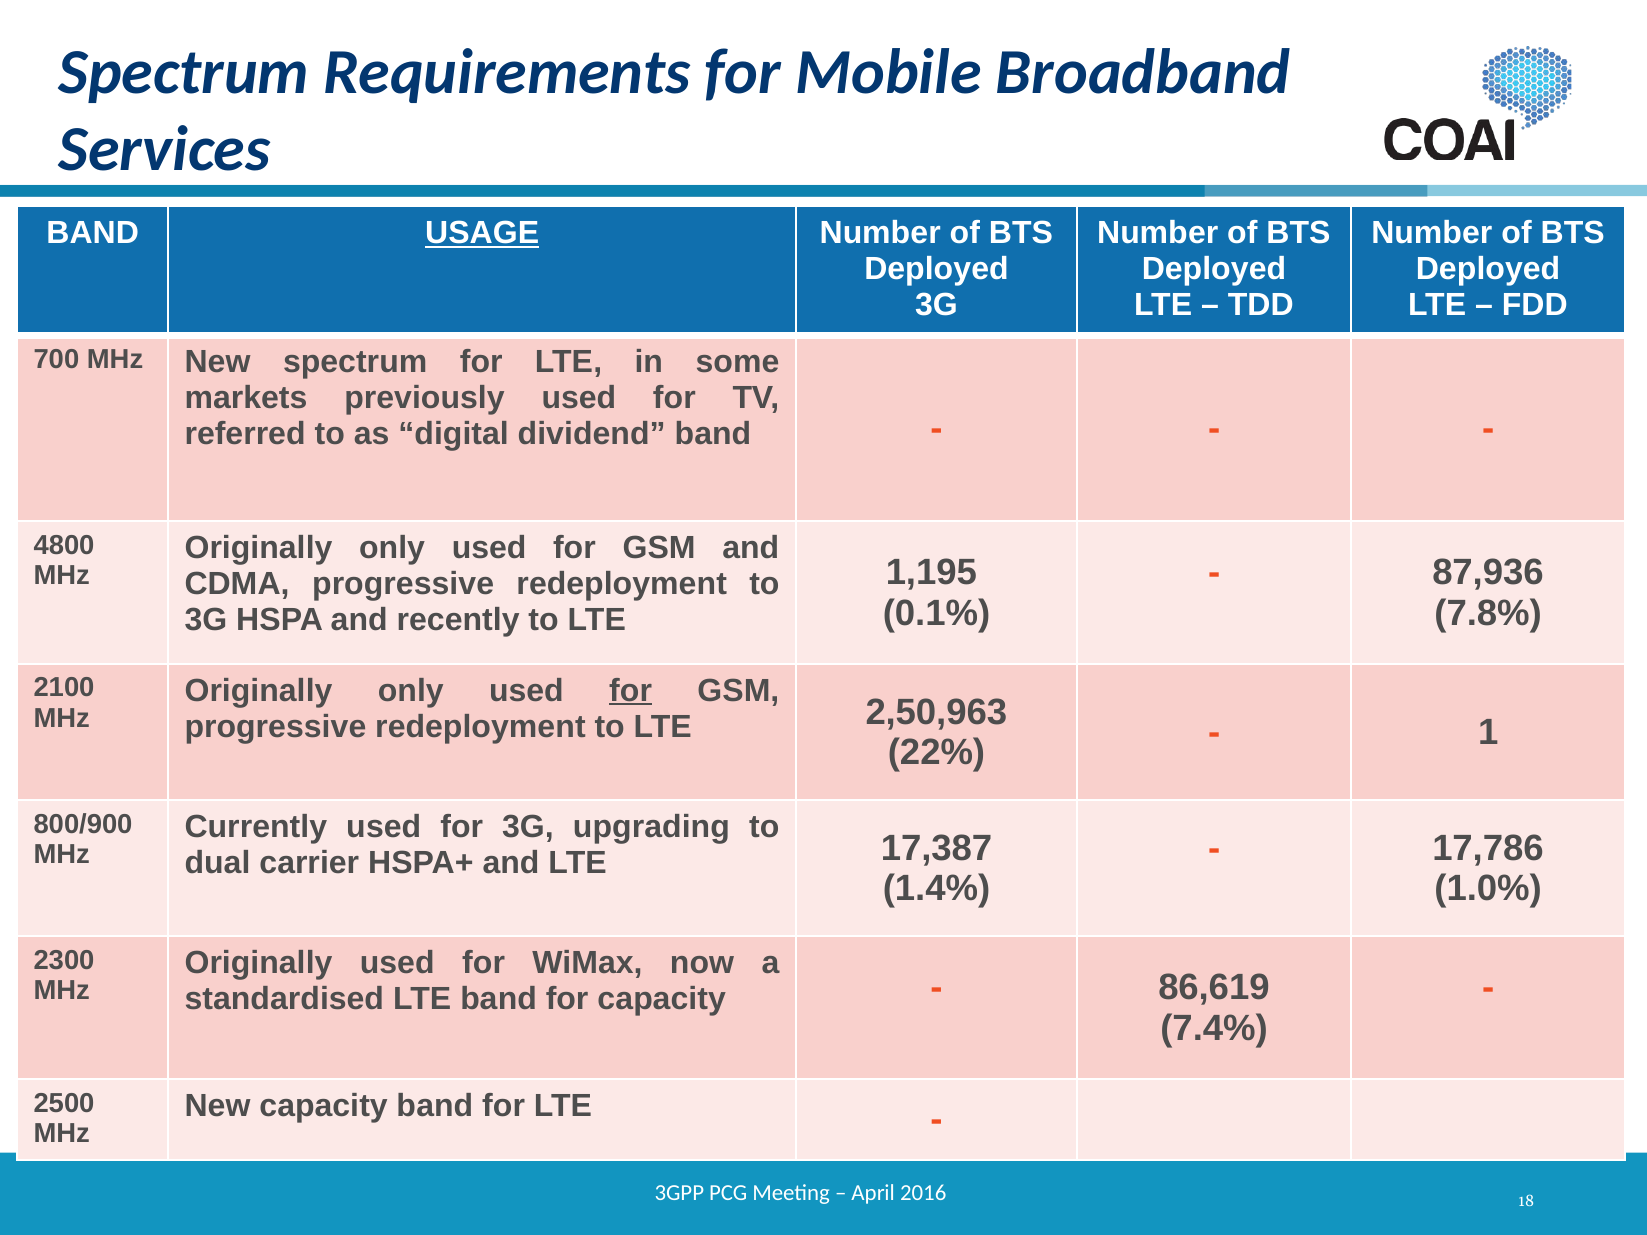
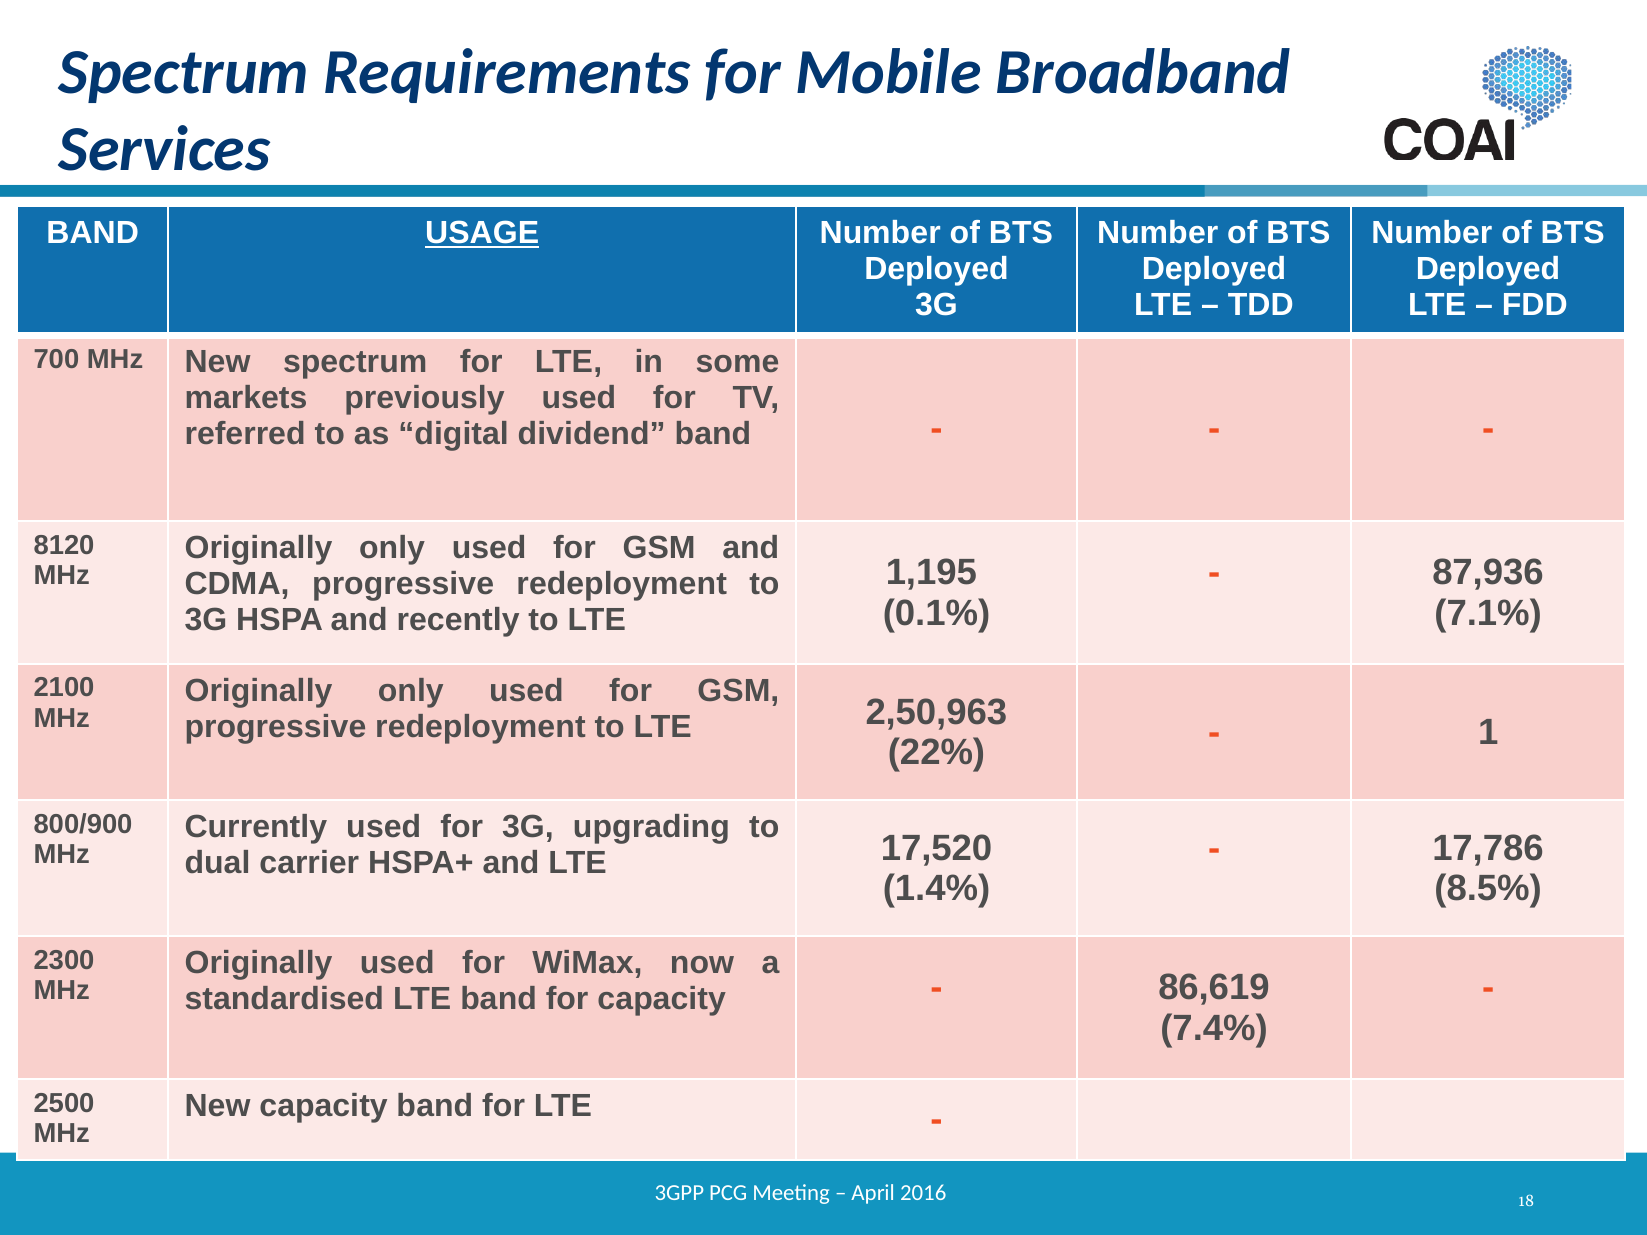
4800: 4800 -> 8120
7.8%: 7.8% -> 7.1%
for at (631, 691) underline: present -> none
17,387: 17,387 -> 17,520
1.0%: 1.0% -> 8.5%
